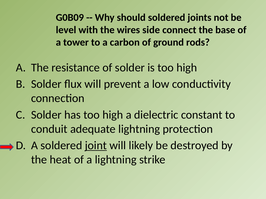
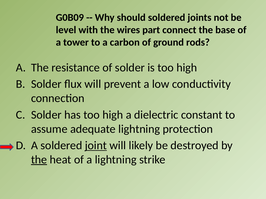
side: side -> part
conduit: conduit -> assume
the at (39, 160) underline: none -> present
